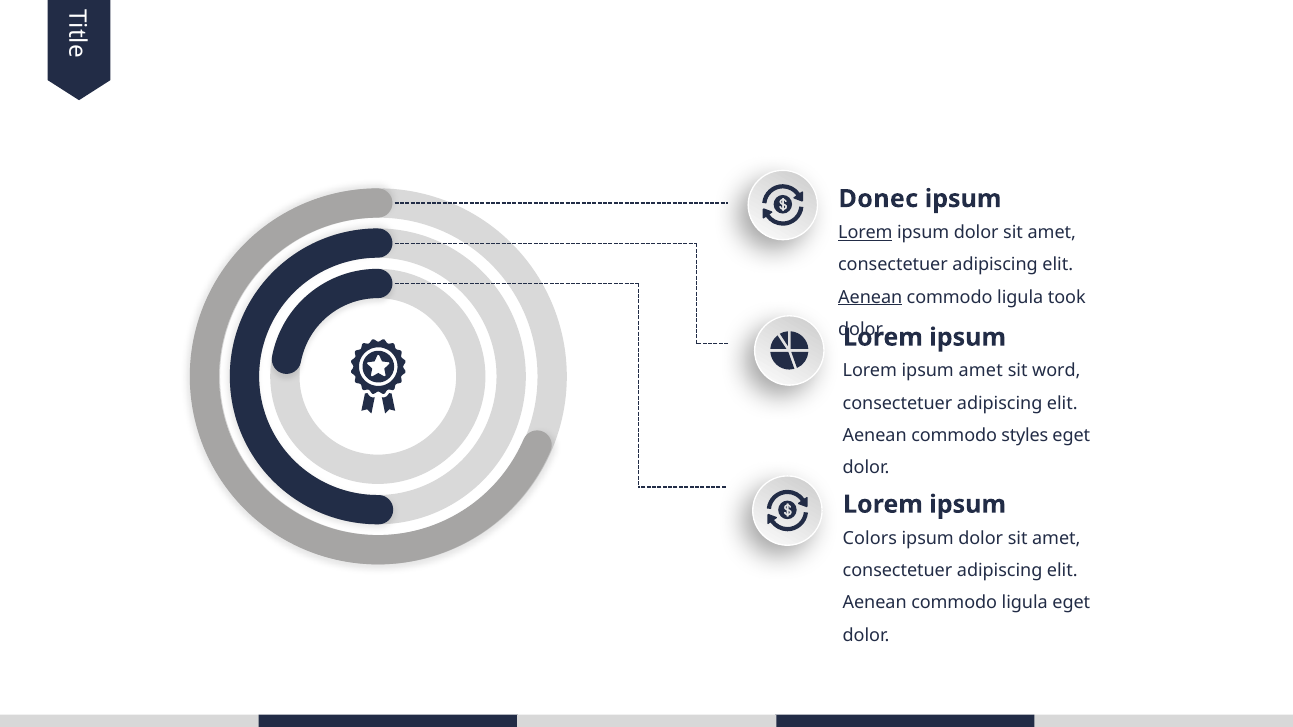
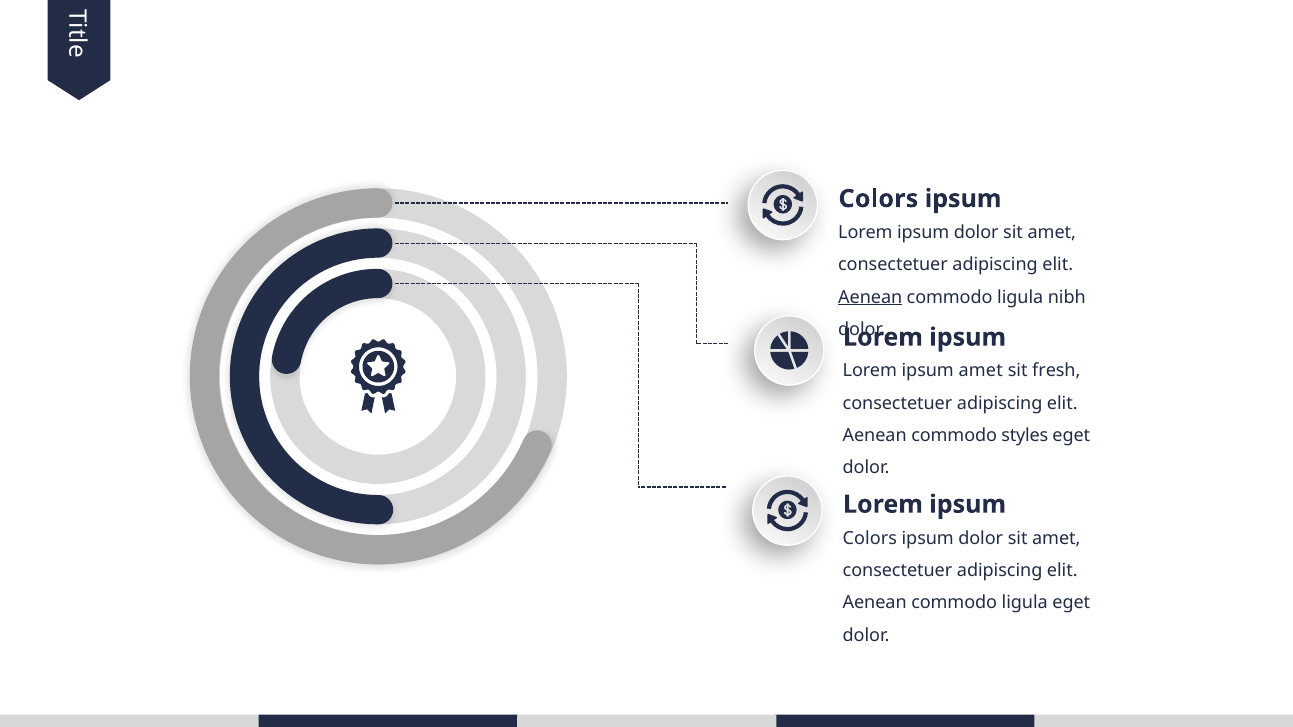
Donec at (878, 199): Donec -> Colors
Lorem at (865, 233) underline: present -> none
took: took -> nibh
word: word -> fresh
